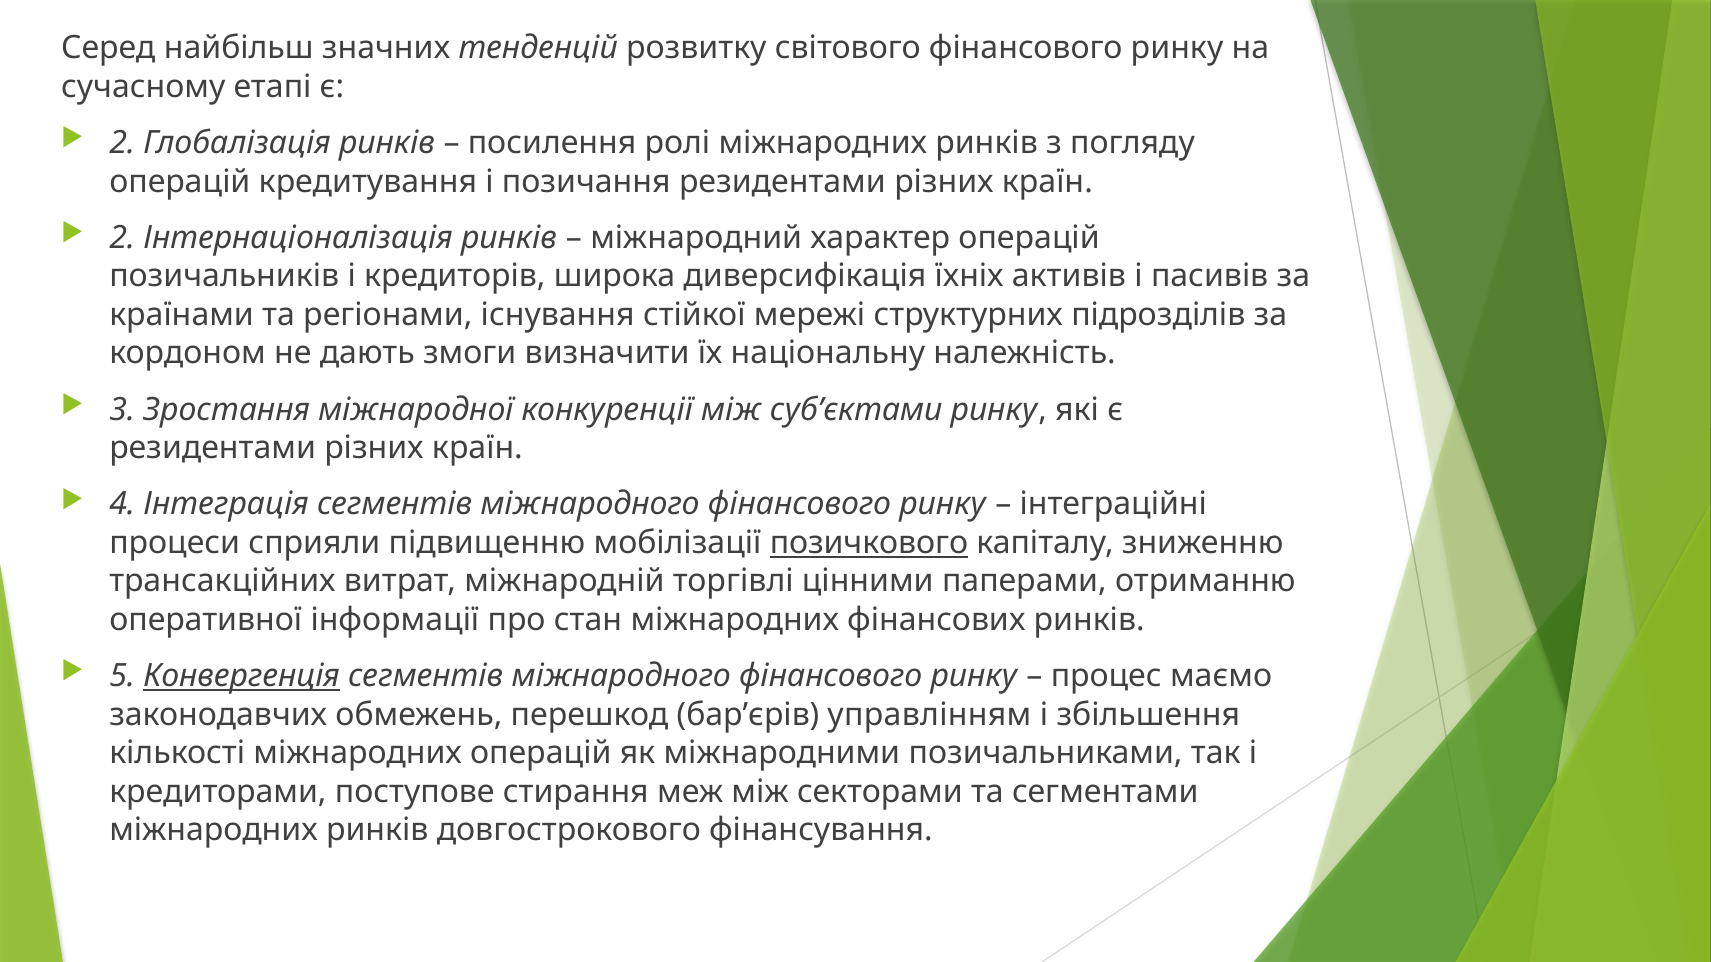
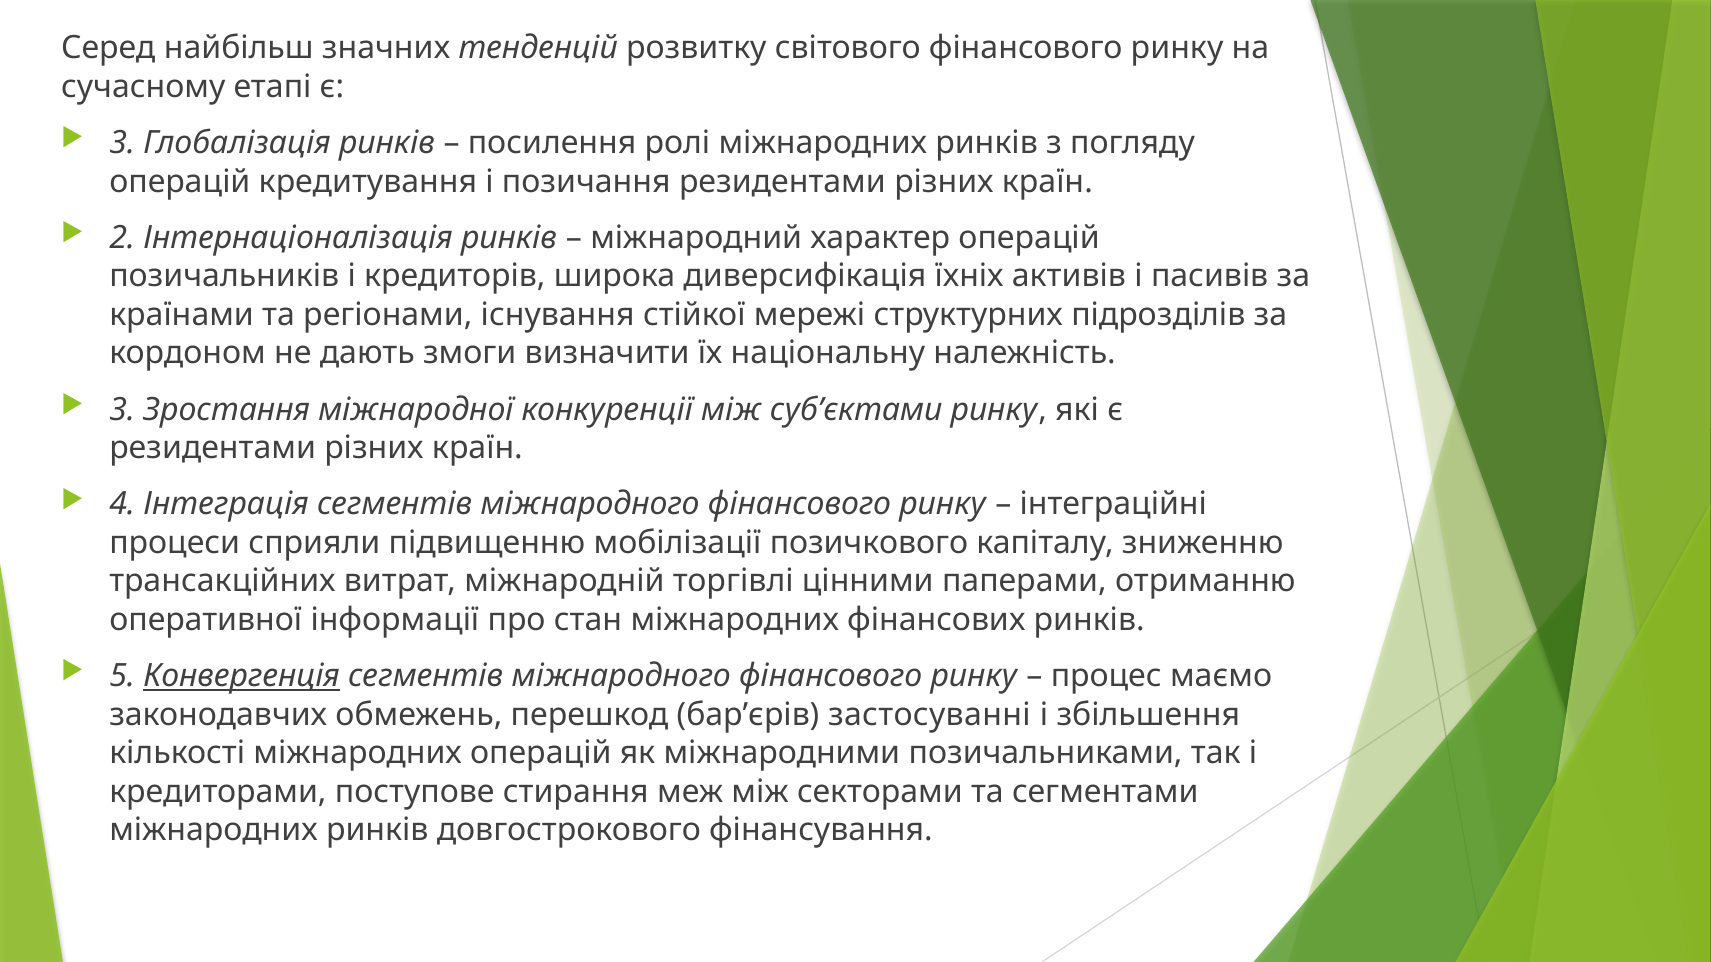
2 at (122, 143): 2 -> 3
позичкового underline: present -> none
управлінням: управлінням -> застосуванні
